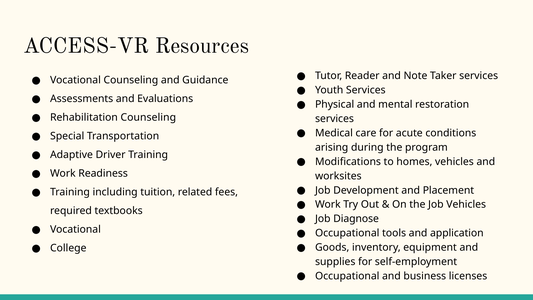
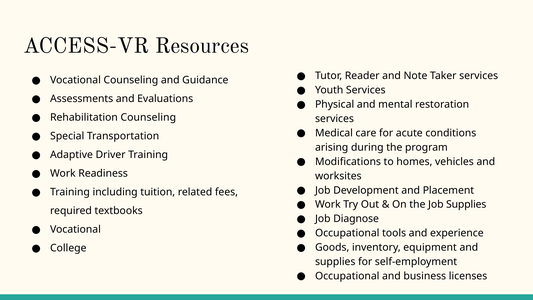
Job Vehicles: Vehicles -> Supplies
application: application -> experience
